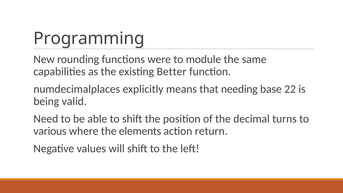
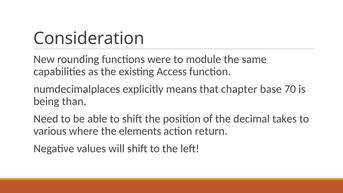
Programming: Programming -> Consideration
Better: Better -> Access
needing: needing -> chapter
22: 22 -> 70
valid: valid -> than
turns: turns -> takes
